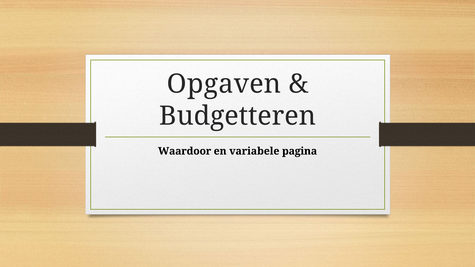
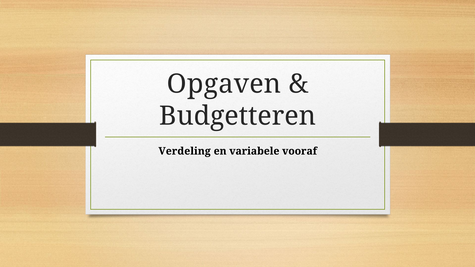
Waardoor: Waardoor -> Verdeling
pagina: pagina -> vooraf
